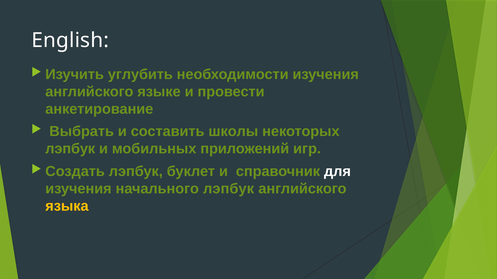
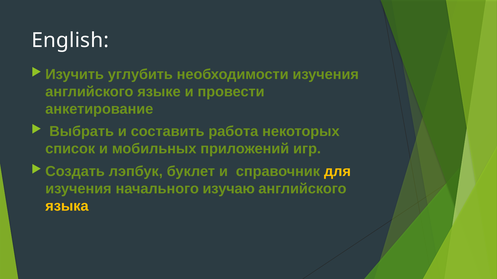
школы: школы -> работа
лэпбук at (70, 149): лэпбук -> список
для colour: white -> yellow
начального лэпбук: лэпбук -> изучаю
